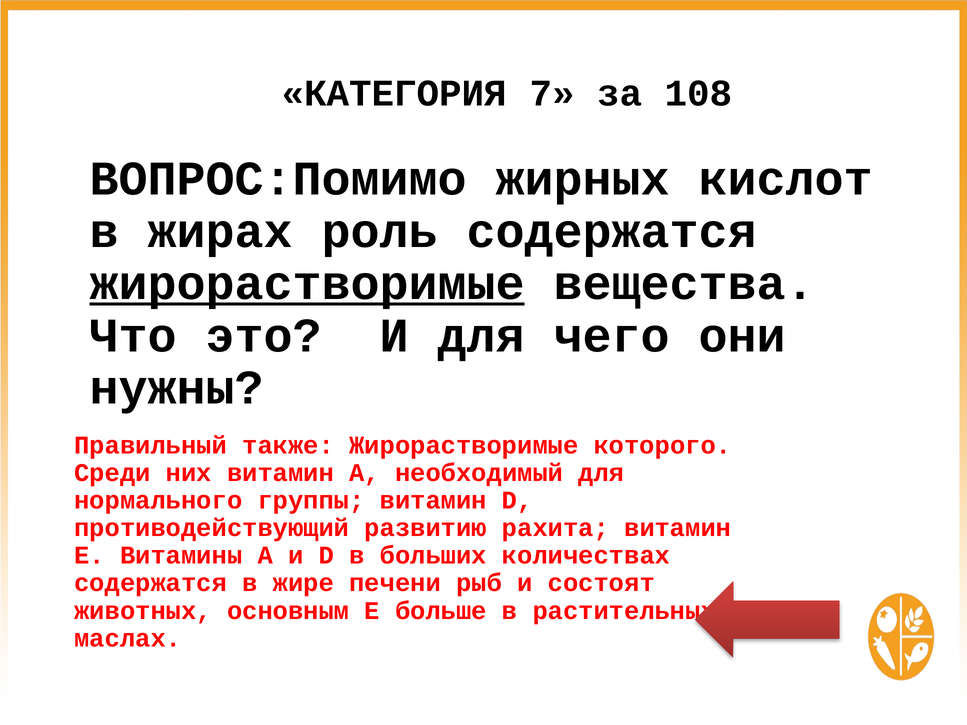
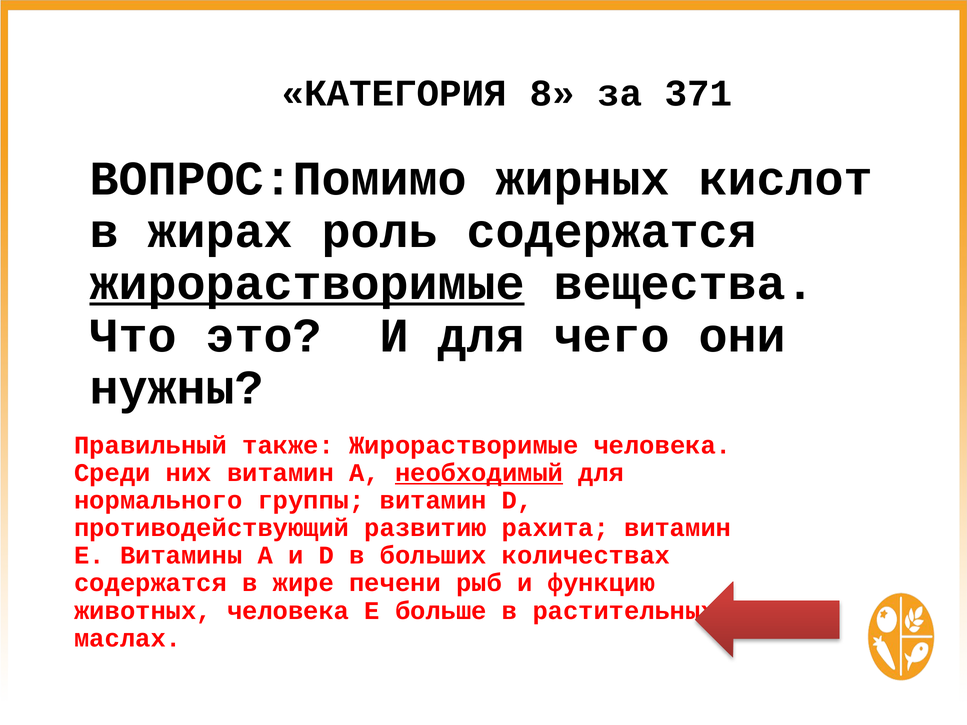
7: 7 -> 8
108: 108 -> 371
Жирорастворимые которого: которого -> человека
необходимый underline: none -> present
состоят: состоят -> функцию
животных основным: основным -> человека
